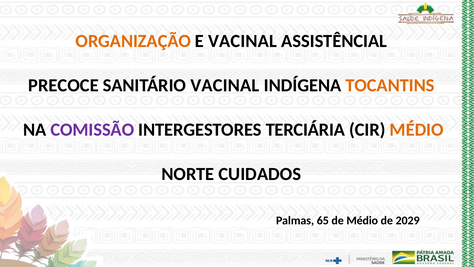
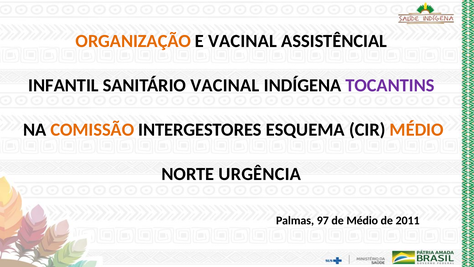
PRECOCE: PRECOCE -> INFANTIL
TOCANTINS colour: orange -> purple
COMISSÃO colour: purple -> orange
TERCIÁRIA: TERCIÁRIA -> ESQUEMA
CUIDADOS: CUIDADOS -> URGÊNCIA
65: 65 -> 97
2029: 2029 -> 2011
